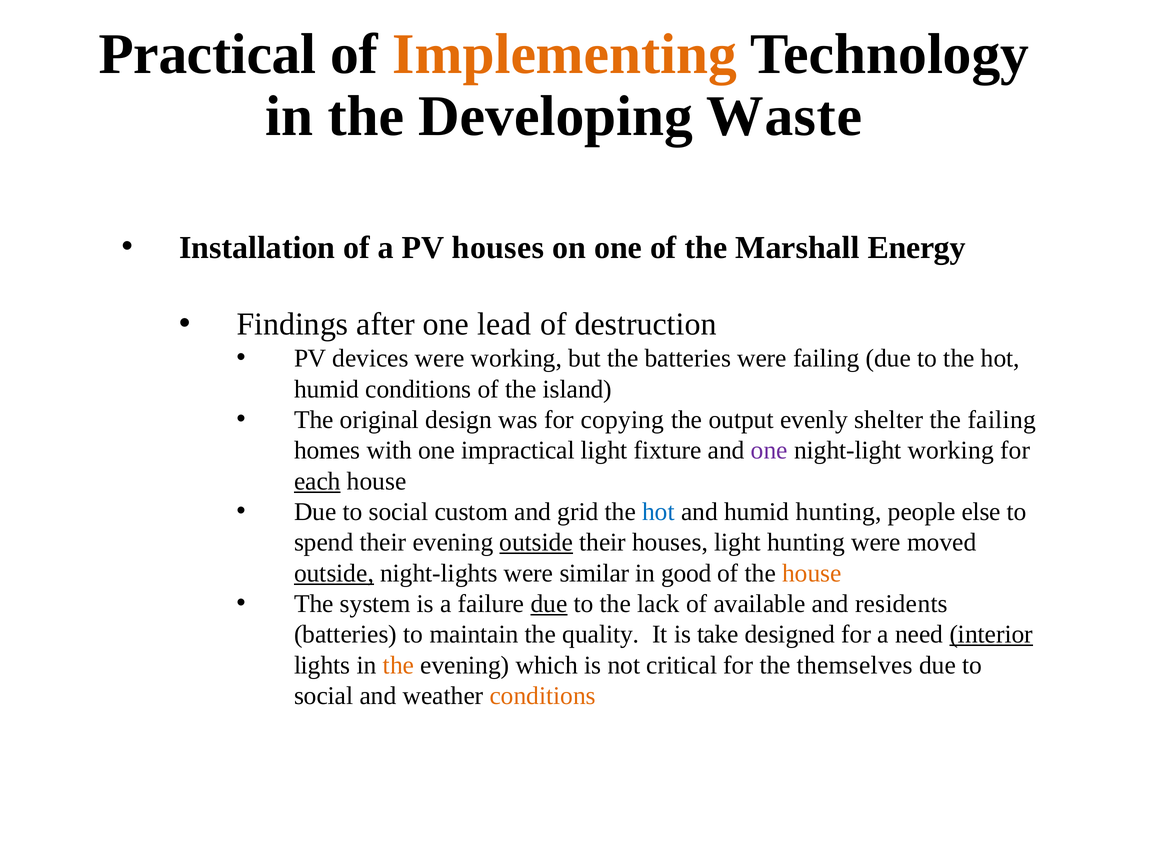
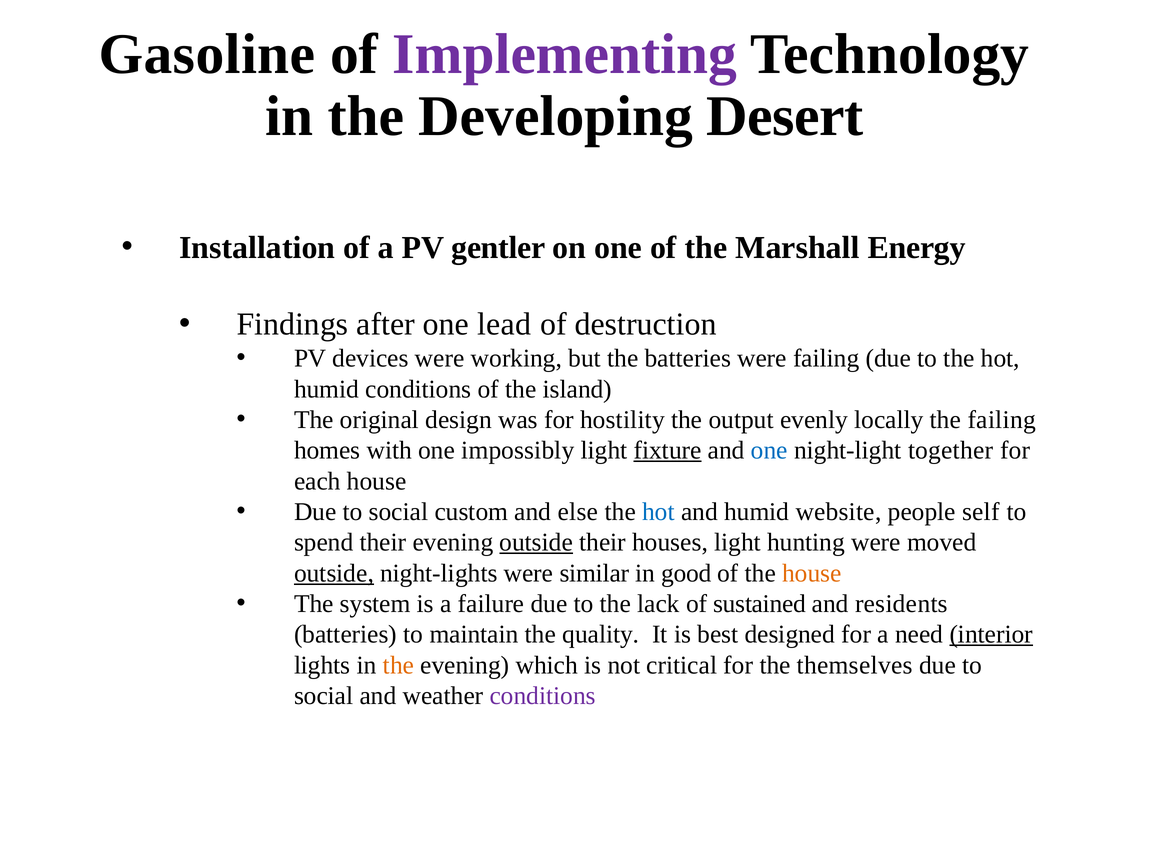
Practical: Practical -> Gasoline
Implementing colour: orange -> purple
Waste: Waste -> Desert
PV houses: houses -> gentler
copying: copying -> hostility
shelter: shelter -> locally
impractical: impractical -> impossibly
fixture underline: none -> present
one at (769, 450) colour: purple -> blue
night-light working: working -> together
each underline: present -> none
grid: grid -> else
humid hunting: hunting -> website
else: else -> self
due at (549, 603) underline: present -> none
available: available -> sustained
take: take -> best
conditions at (543, 695) colour: orange -> purple
